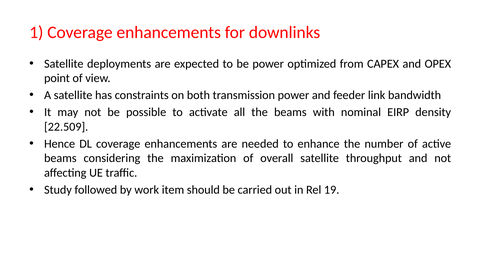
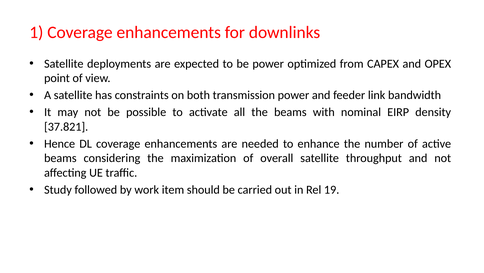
22.509: 22.509 -> 37.821
